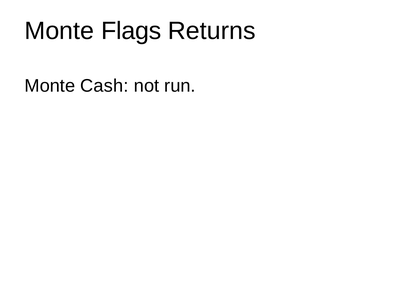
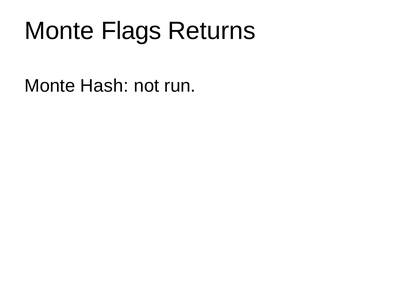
Cash: Cash -> Hash
